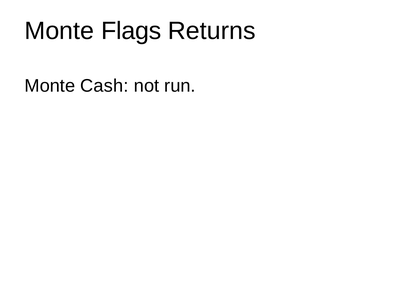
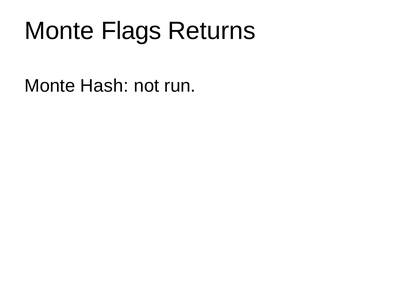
Cash: Cash -> Hash
